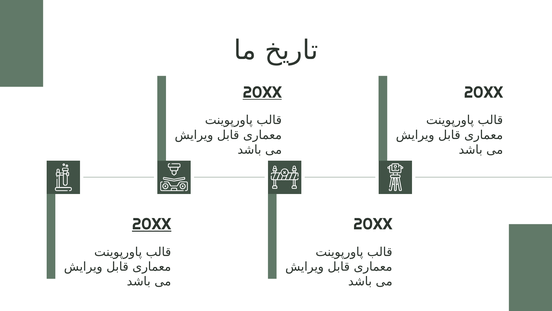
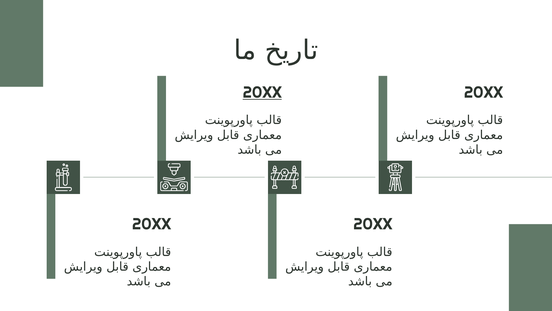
20XX at (152, 224) underline: present -> none
